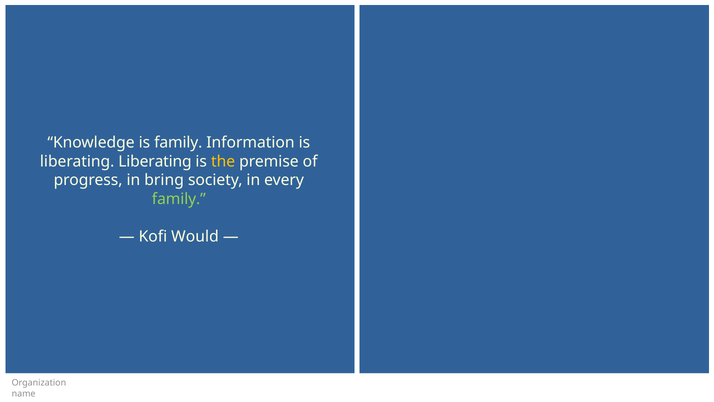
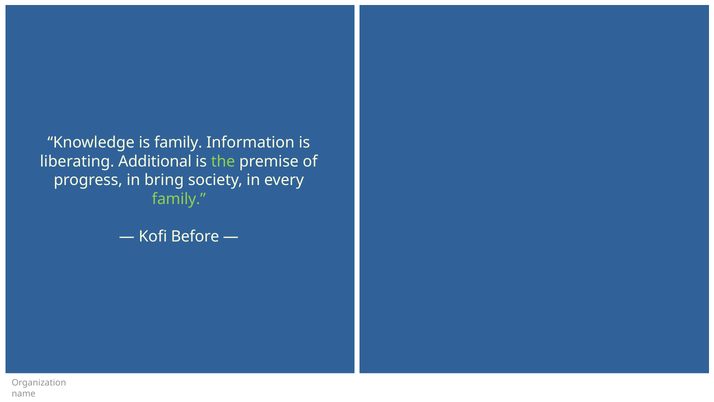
liberating Liberating: Liberating -> Additional
the colour: yellow -> light green
Would: Would -> Before
